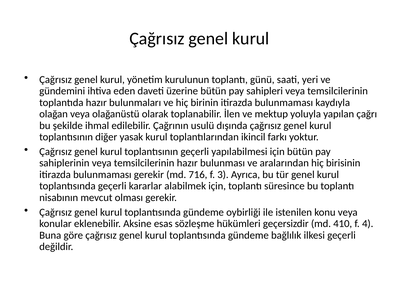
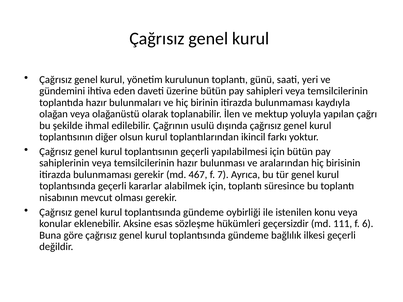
yasak: yasak -> olsun
716: 716 -> 467
3: 3 -> 7
410: 410 -> 111
4: 4 -> 6
